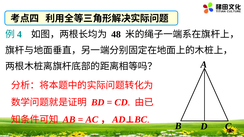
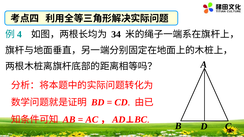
48: 48 -> 34
